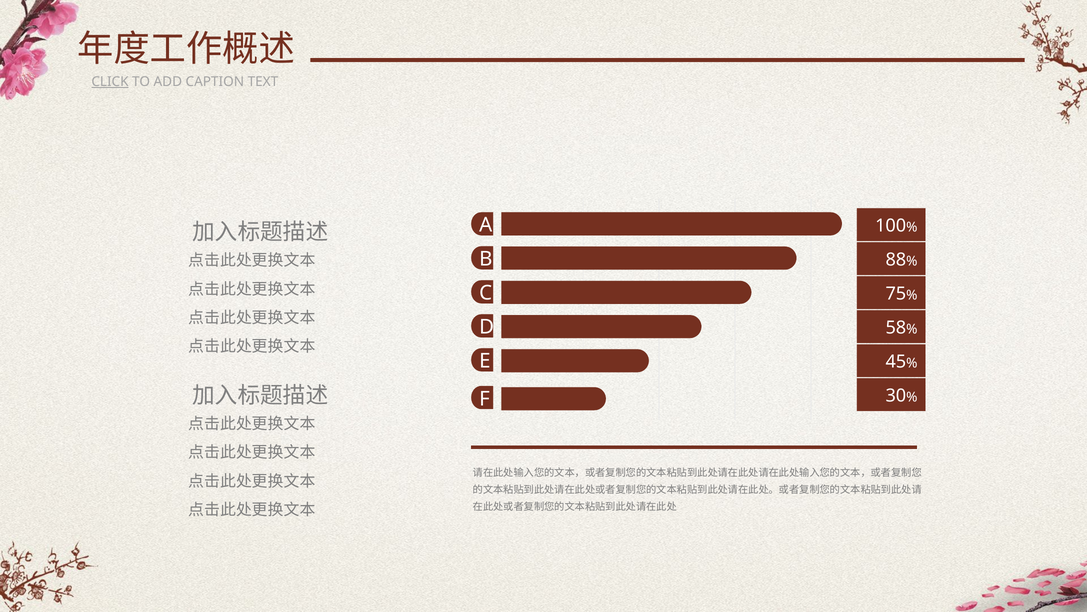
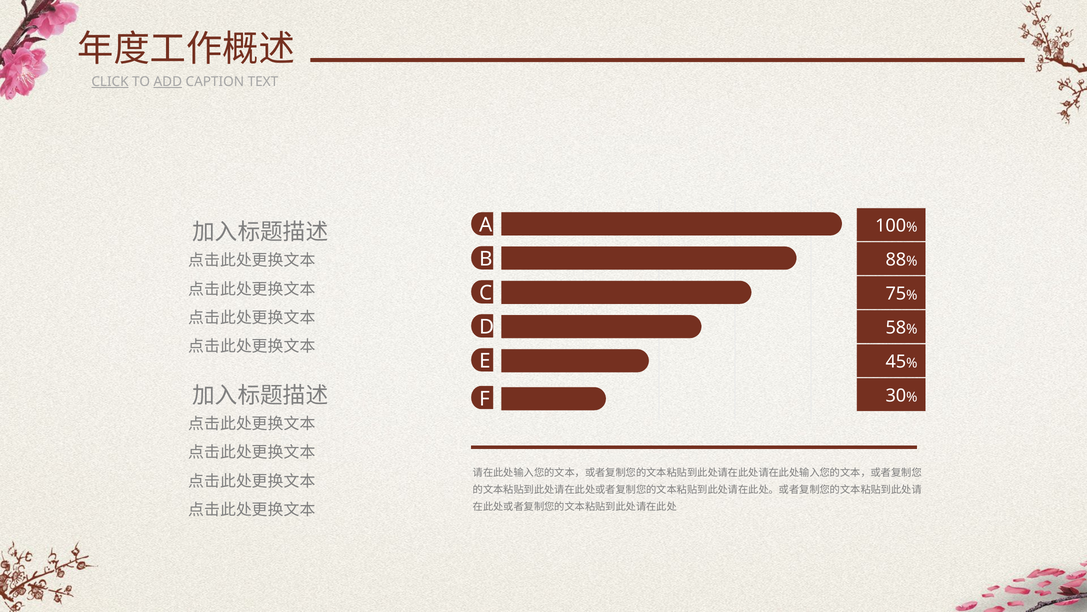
ADD underline: none -> present
